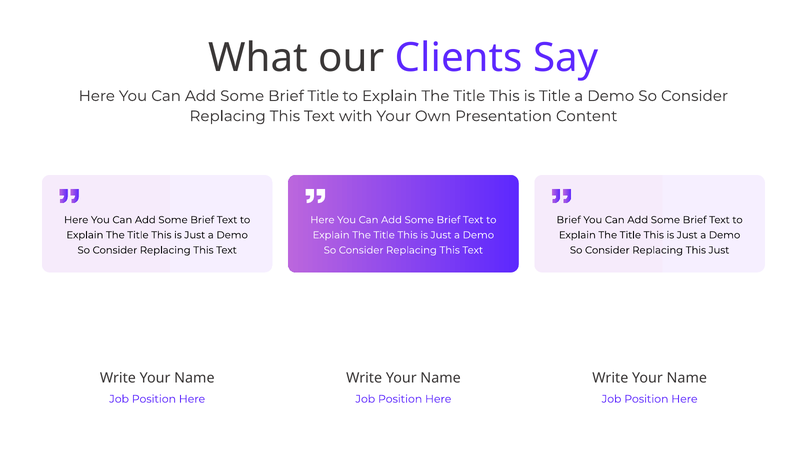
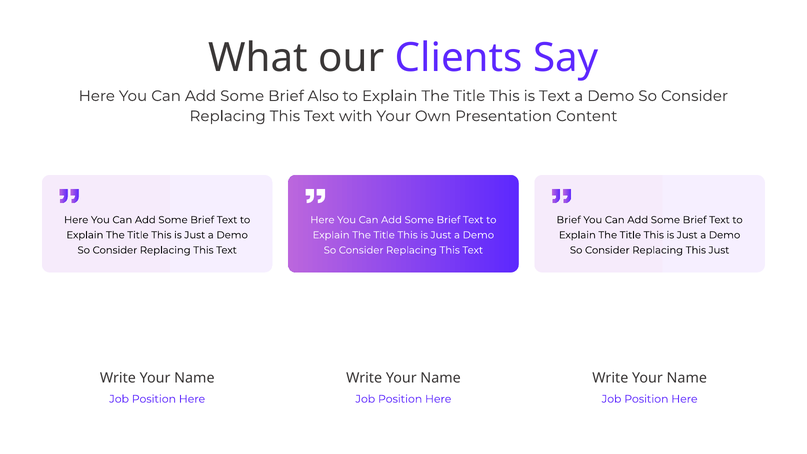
Brief Title: Title -> Also
is Title: Title -> Text
